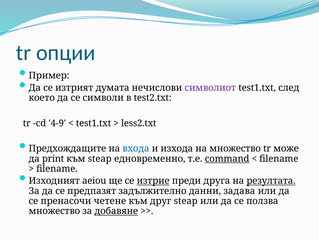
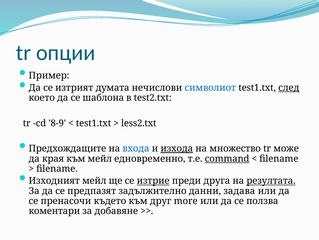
символиот colour: purple -> blue
след underline: none -> present
символи: символи -> шаблона
4-9: 4-9 -> 8-9
изхода underline: none -> present
print: print -> края
към steap: steap -> мейл
Изходният aeiou: aeiou -> мейл
четене: четене -> където
друг steap: steap -> more
множество at (54, 210): множество -> коментари
добавяне underline: present -> none
